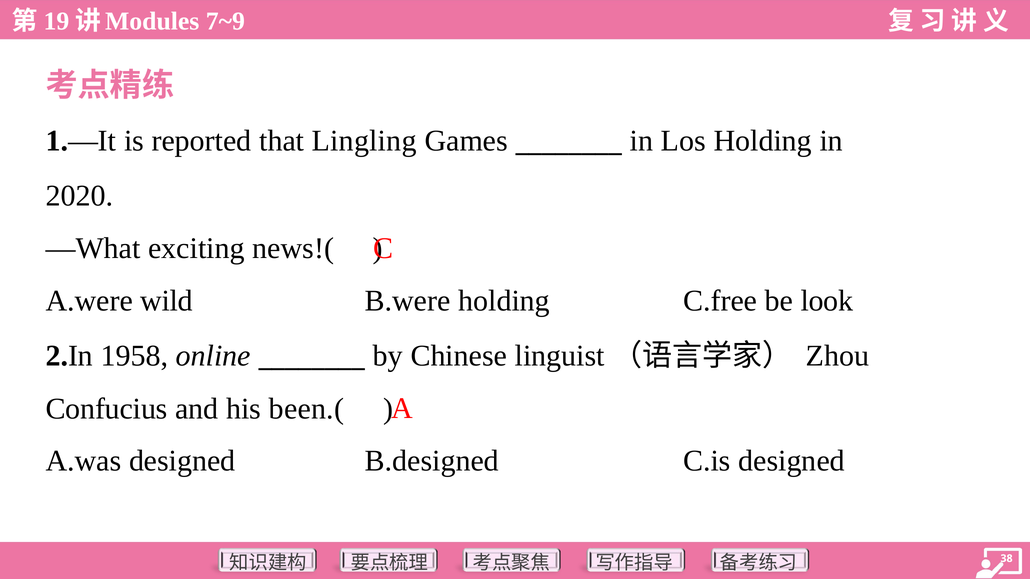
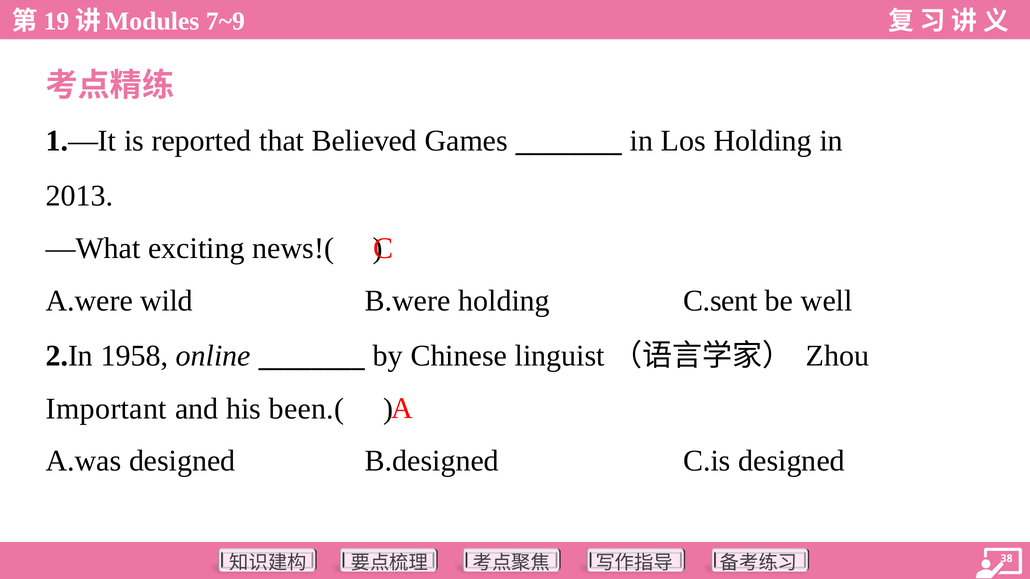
Lingling: Lingling -> Believed
2020: 2020 -> 2013
C.free: C.free -> C.sent
look: look -> well
Confucius: Confucius -> Important
